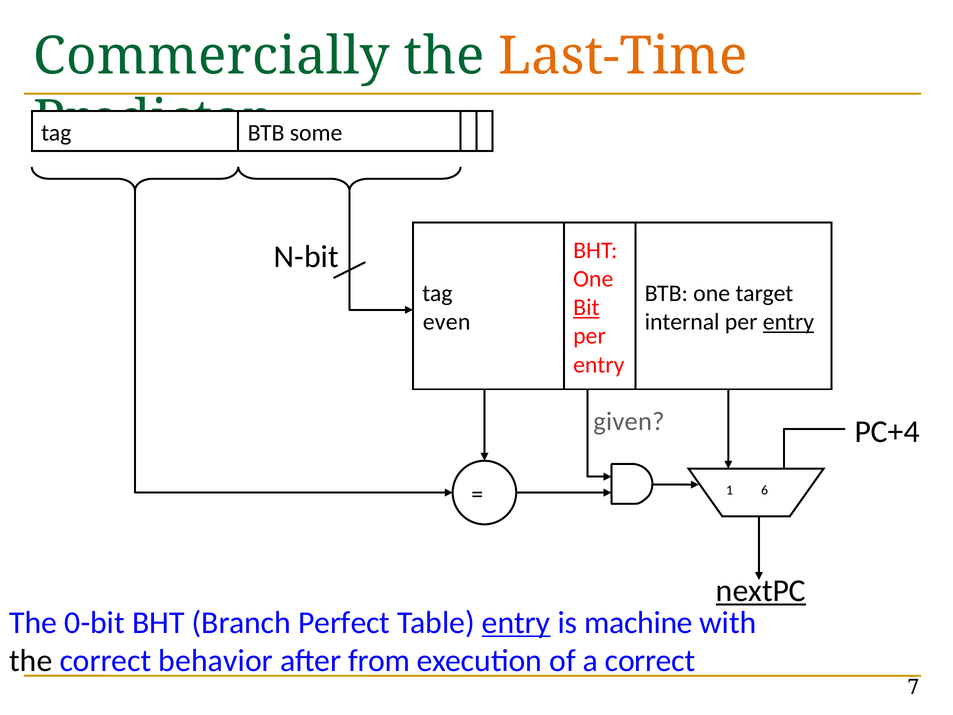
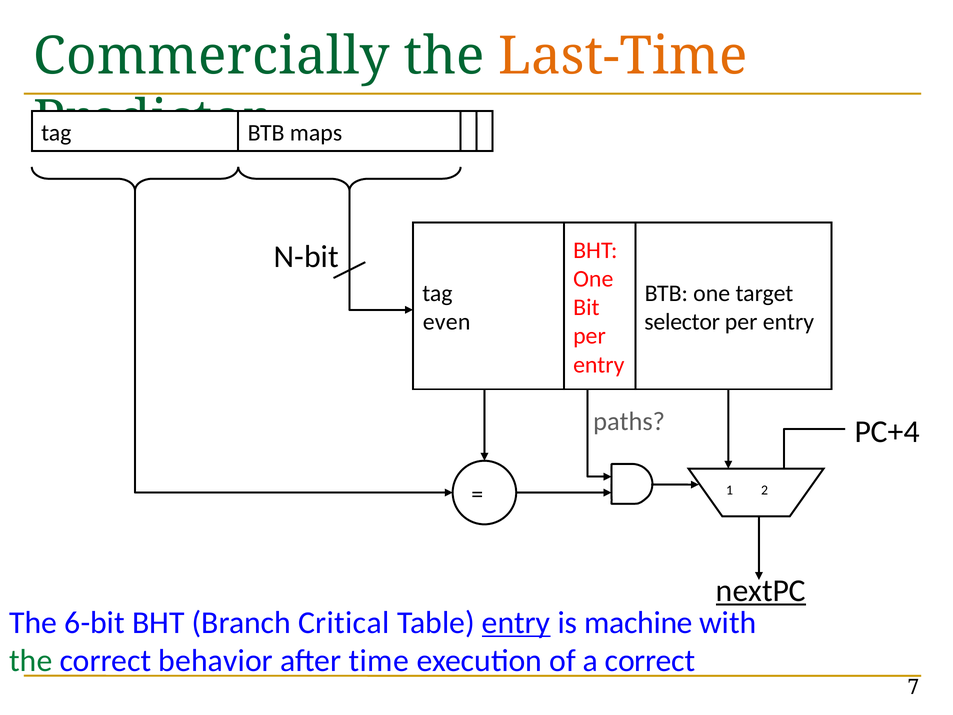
some: some -> maps
Bit underline: present -> none
internal: internal -> selector
entry at (788, 322) underline: present -> none
given: given -> paths
6: 6 -> 2
0-bit: 0-bit -> 6-bit
Perfect: Perfect -> Critical
the at (31, 661) colour: black -> green
from: from -> time
